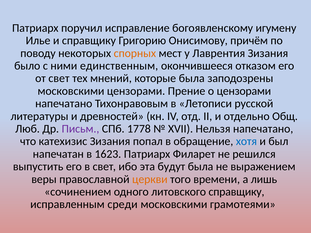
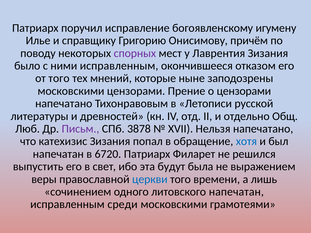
спорных colour: orange -> purple
ними единственным: единственным -> исправленным
от свет: свет -> того
которые была: была -> ныне
1778: 1778 -> 3878
1623: 1623 -> 6720
церкви colour: orange -> blue
литовского справщику: справщику -> напечатан
